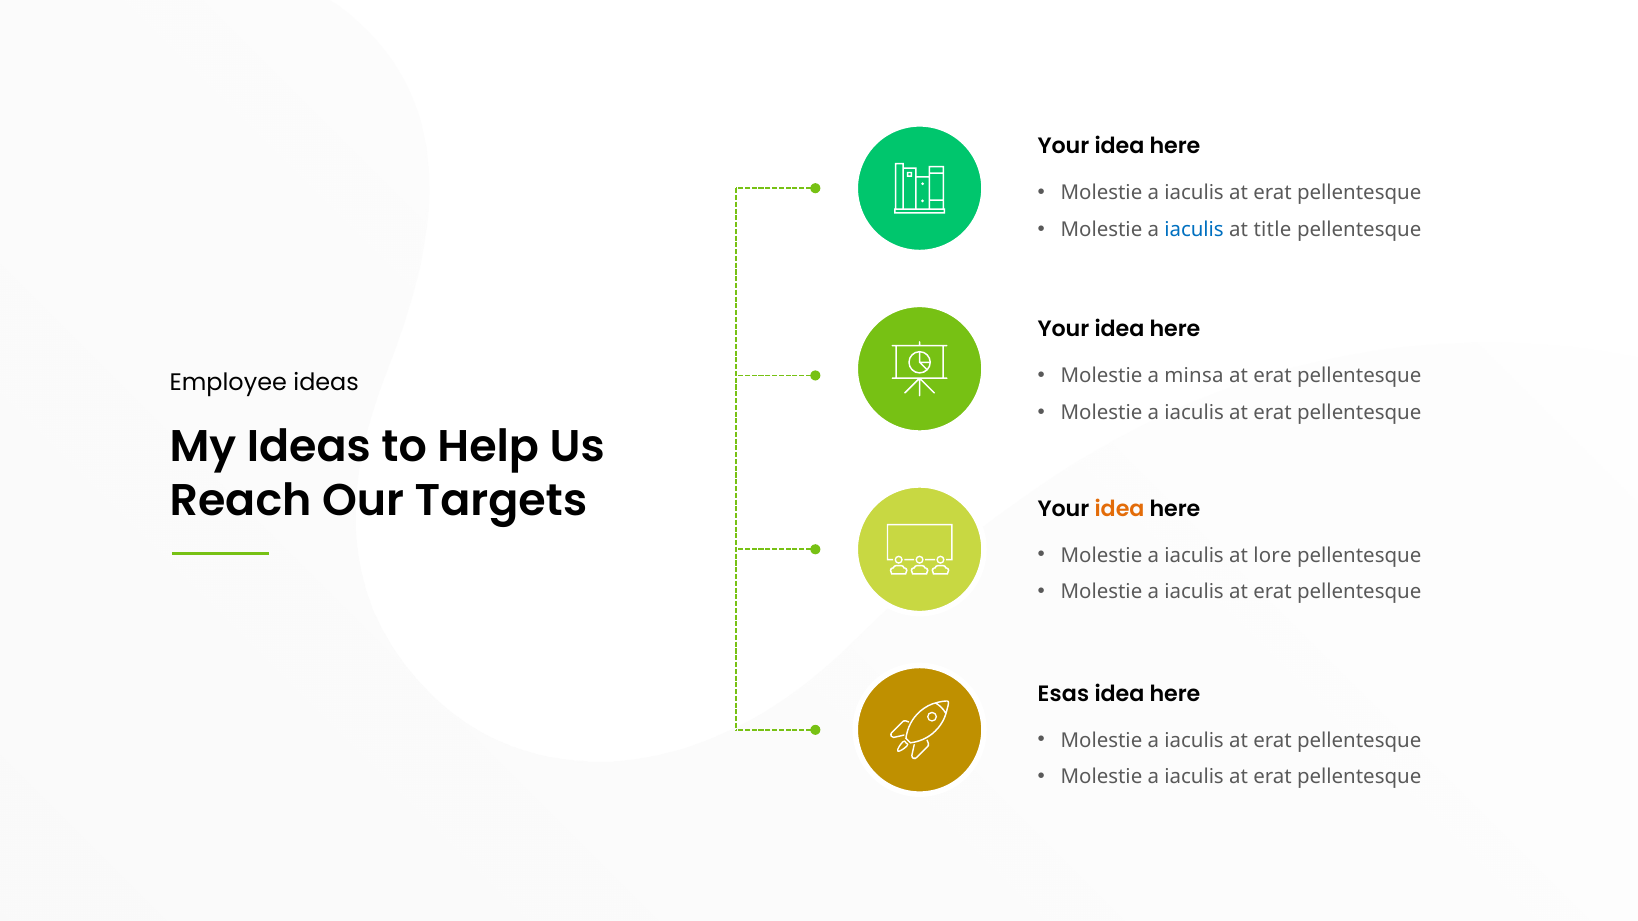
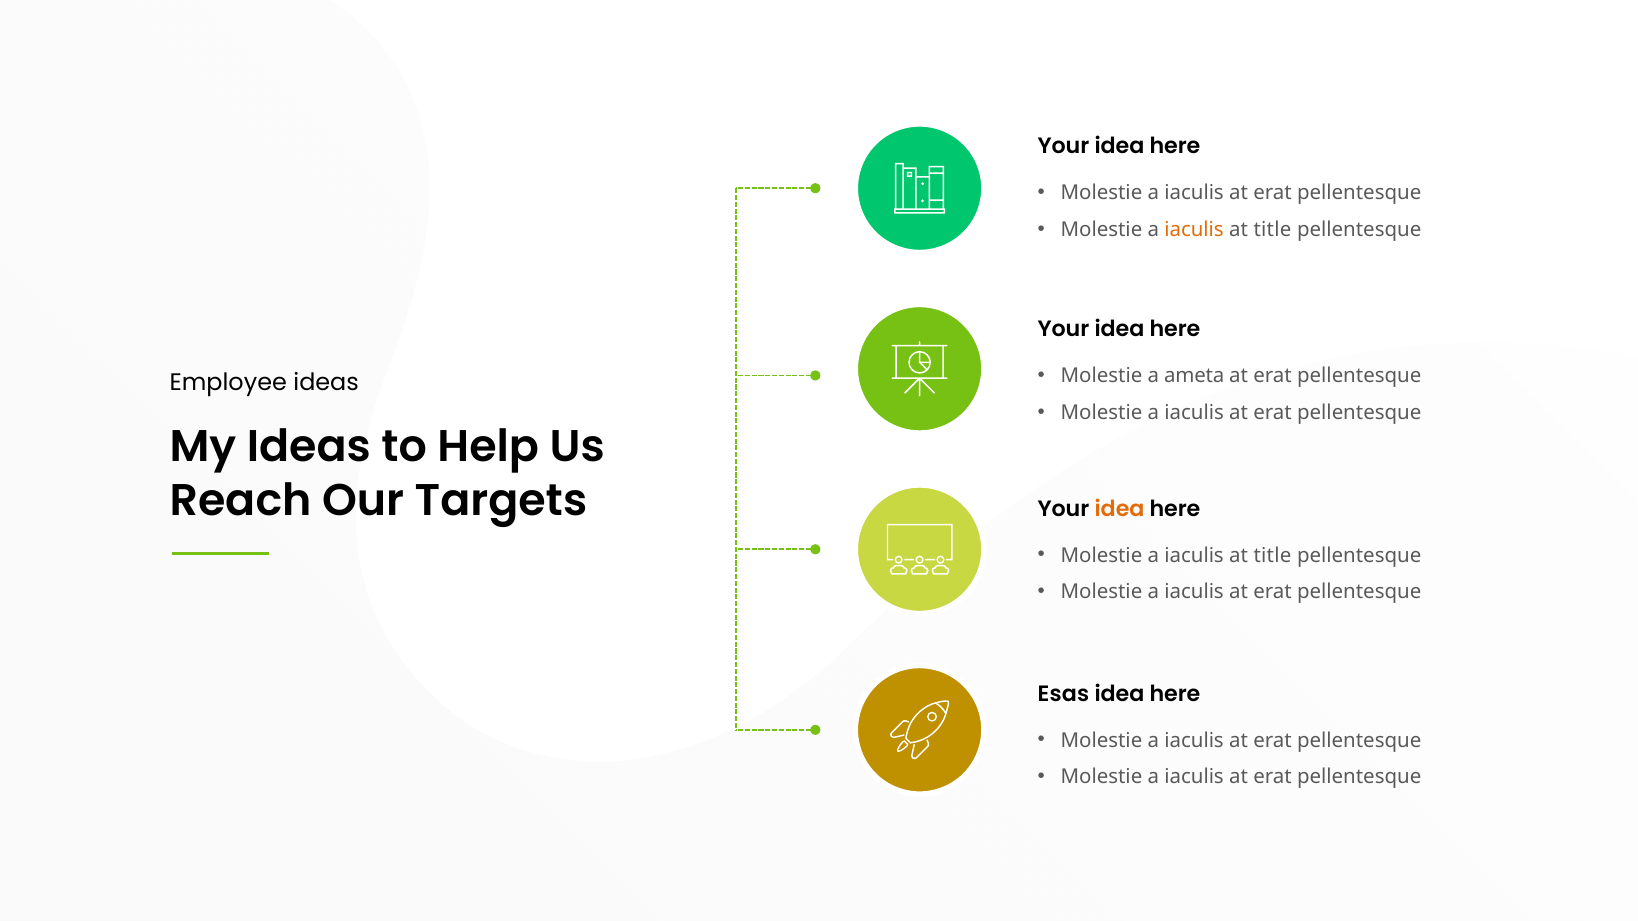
iaculis at (1194, 230) colour: blue -> orange
minsa: minsa -> ameta
lore at (1272, 556): lore -> title
